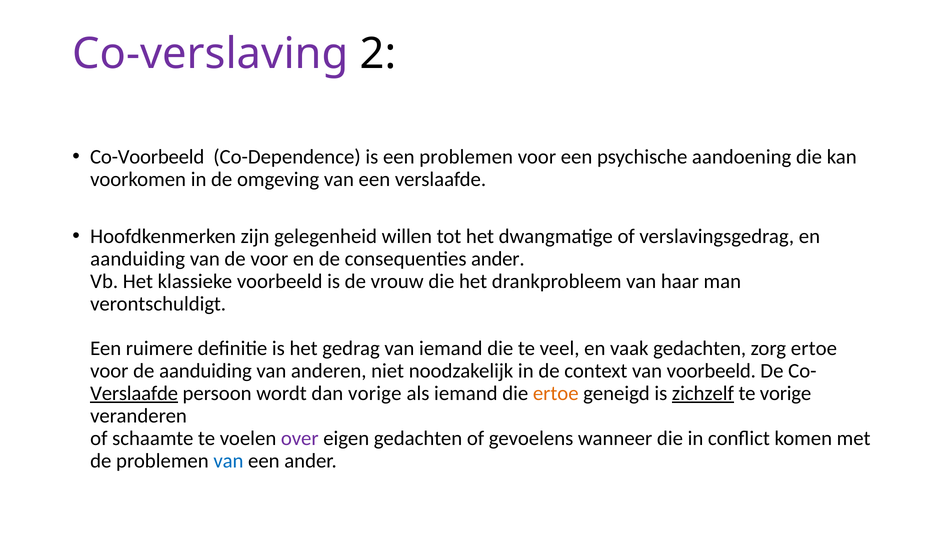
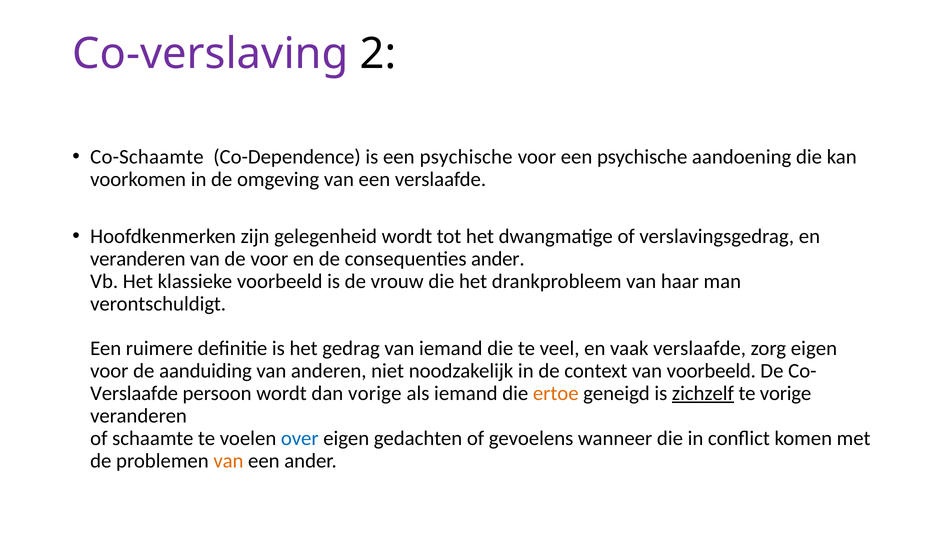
Co-Voorbeeld: Co-Voorbeeld -> Co-Schaamte
is een problemen: problemen -> psychische
gelegenheid willen: willen -> wordt
aanduiding at (138, 259): aanduiding -> veranderen
vaak gedachten: gedachten -> verslaafde
zorg ertoe: ertoe -> eigen
Verslaafde at (134, 394) underline: present -> none
over colour: purple -> blue
van at (228, 461) colour: blue -> orange
